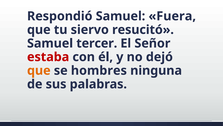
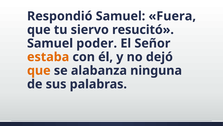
tercer: tercer -> poder
estaba colour: red -> orange
hombres: hombres -> alabanza
